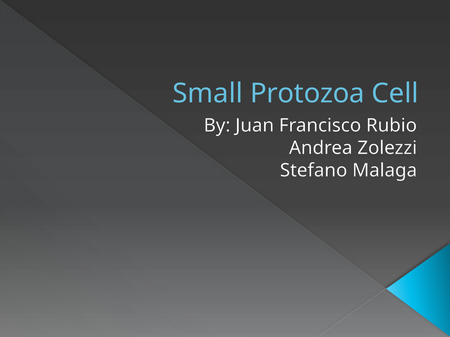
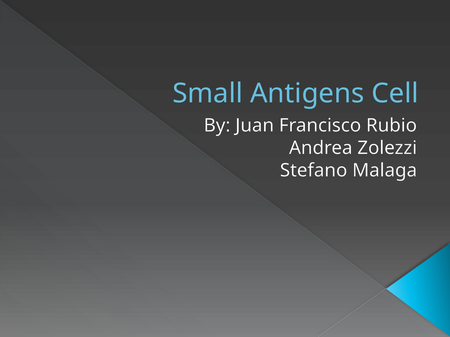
Protozoa: Protozoa -> Antigens
